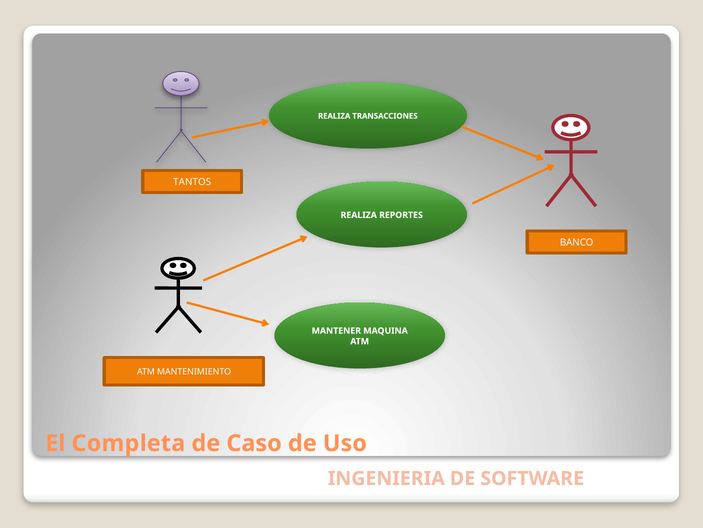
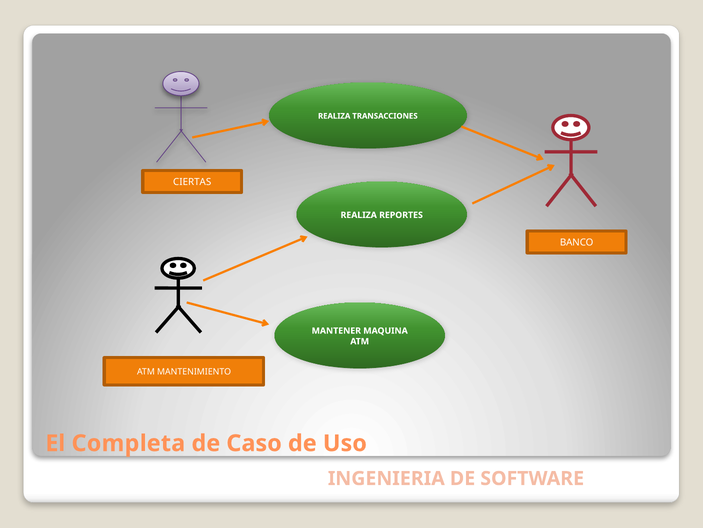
TANTOS: TANTOS -> CIERTAS
